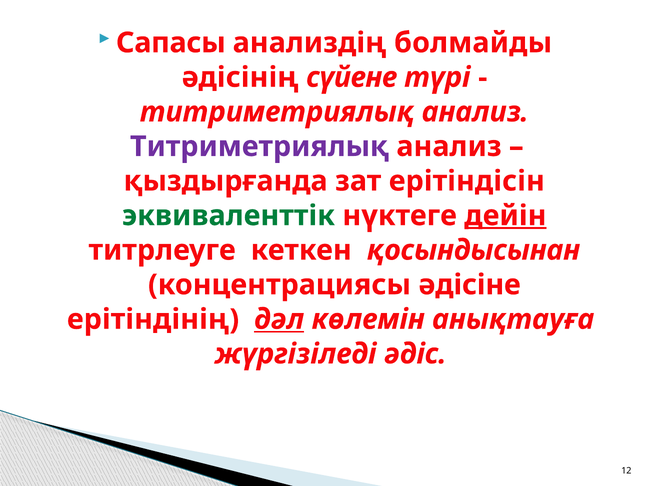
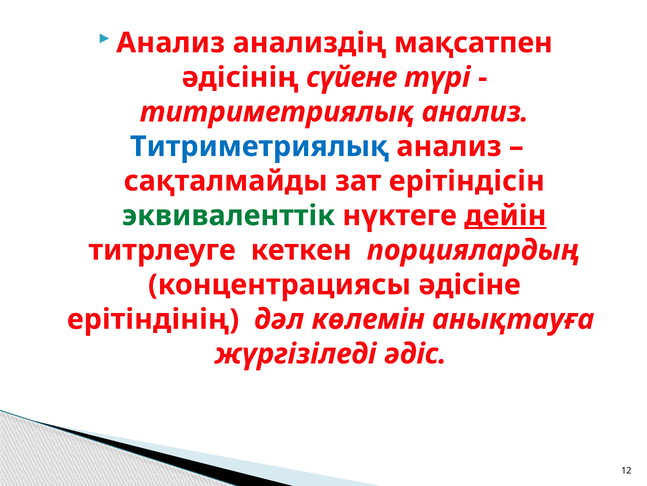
Сапасы at (171, 43): Сапасы -> Анализ
болмайды: болмайды -> мақсатпен
Титриметриялық at (259, 146) colour: purple -> blue
қыздырғанда: қыздырғанда -> сақталмайды
қосындысынан: қосындысынан -> порциялардың
дәл underline: present -> none
